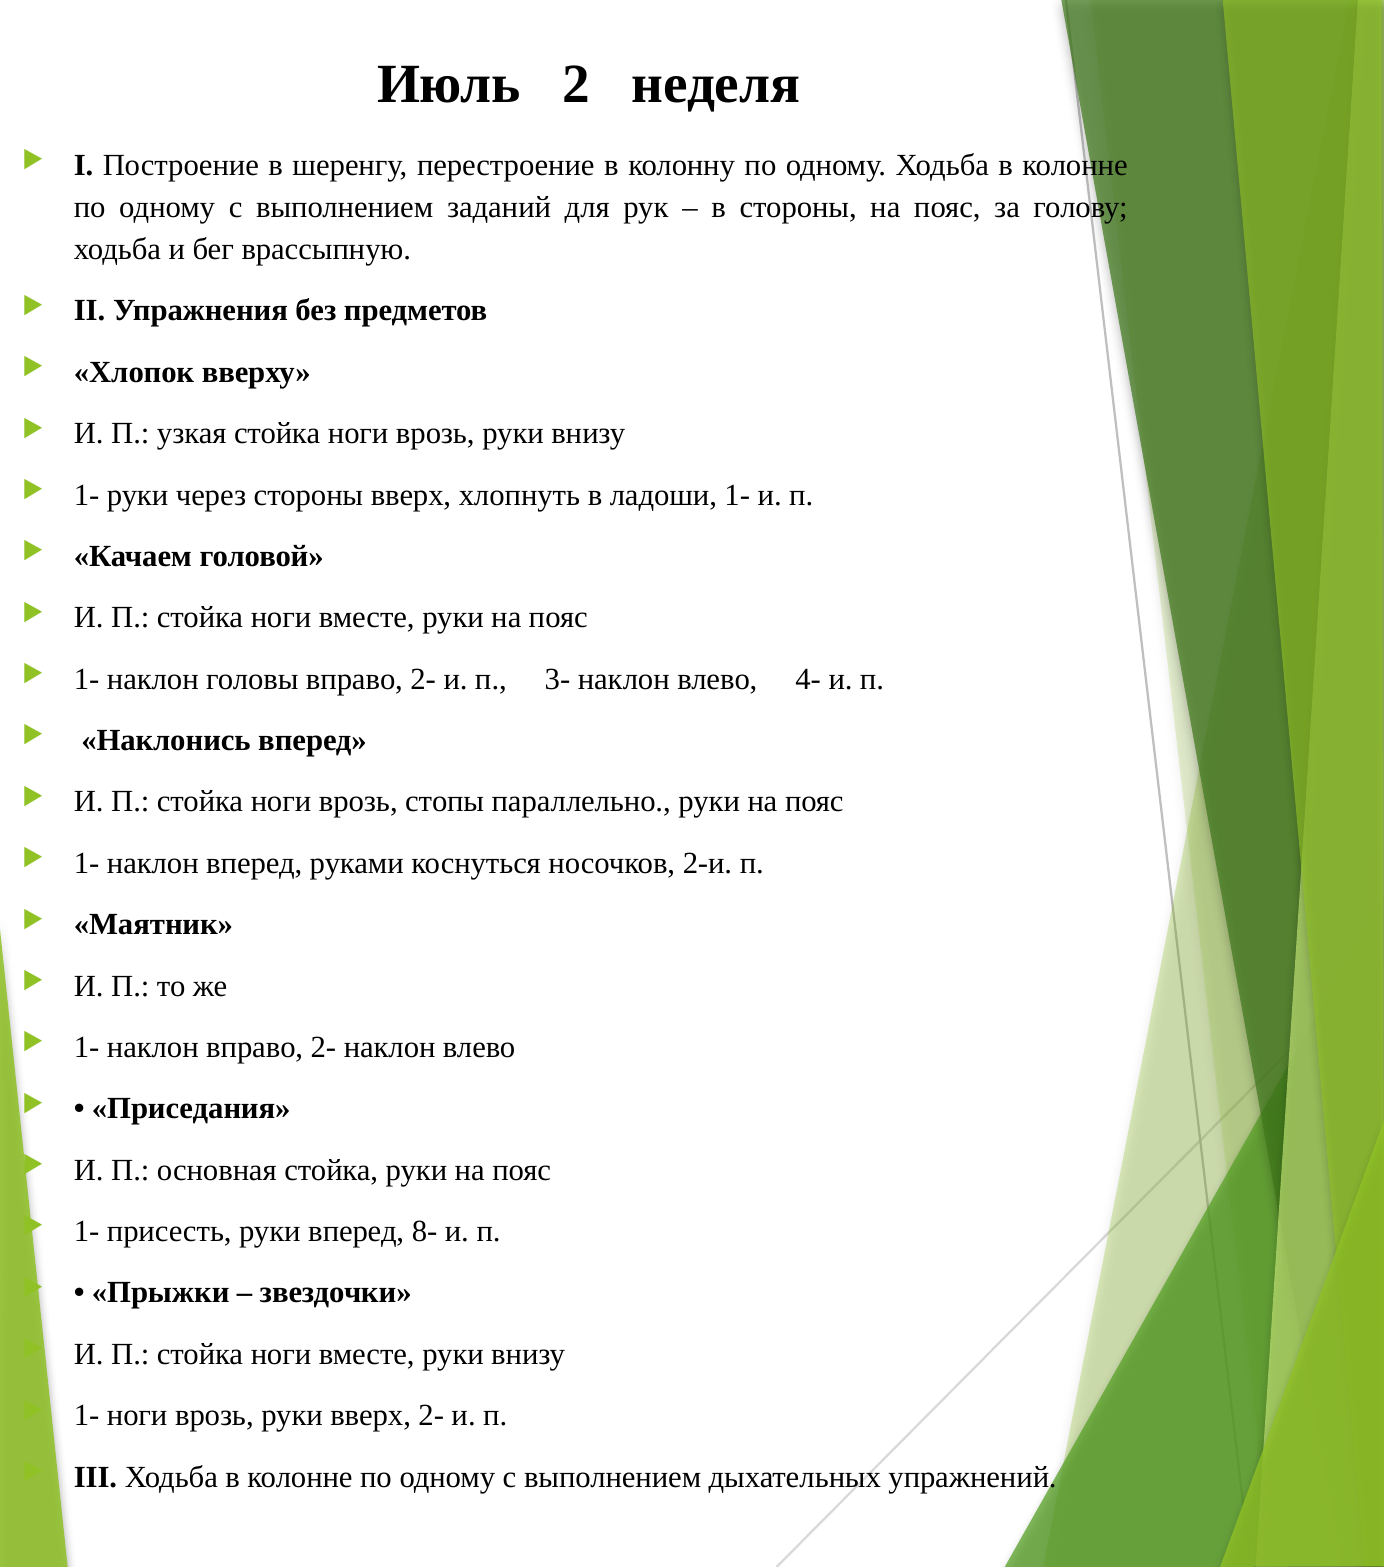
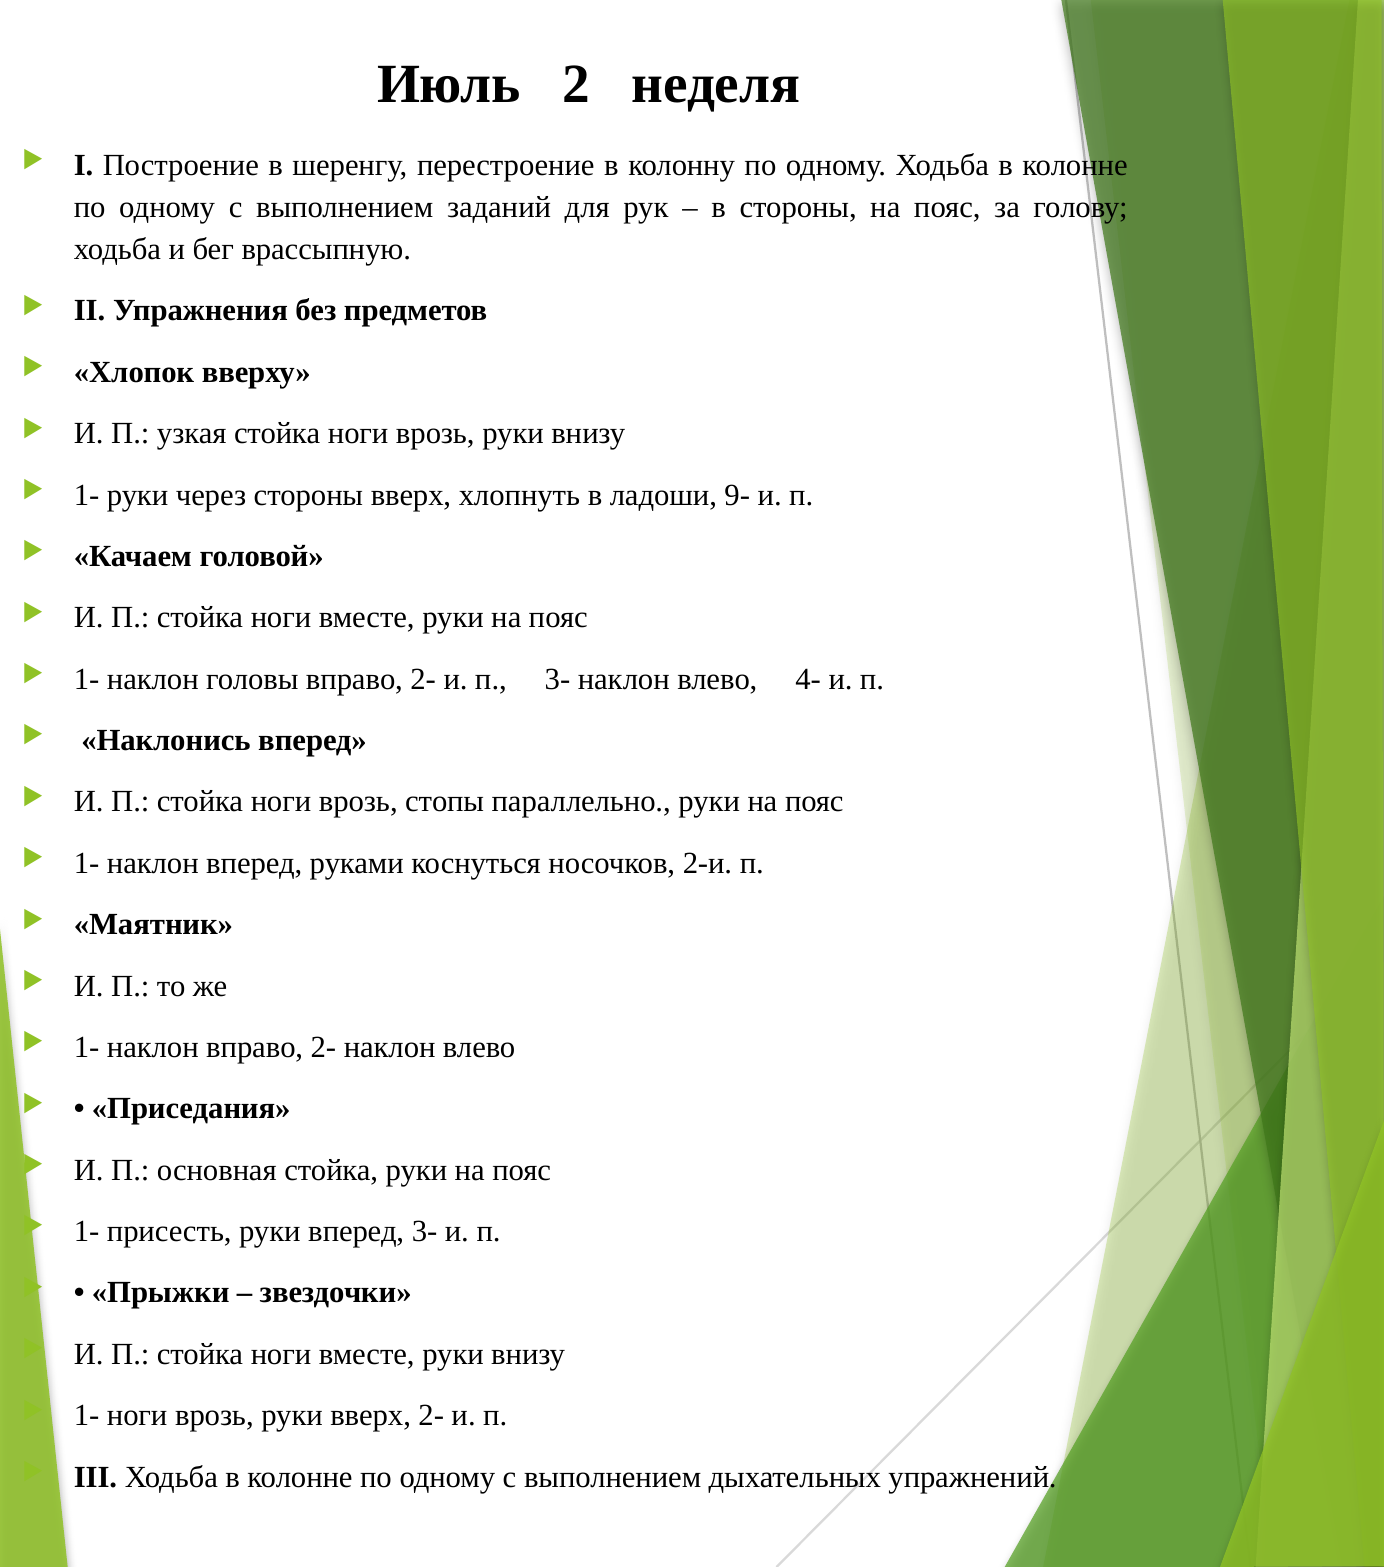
ладоши 1-: 1- -> 9-
вперед 8-: 8- -> 3-
